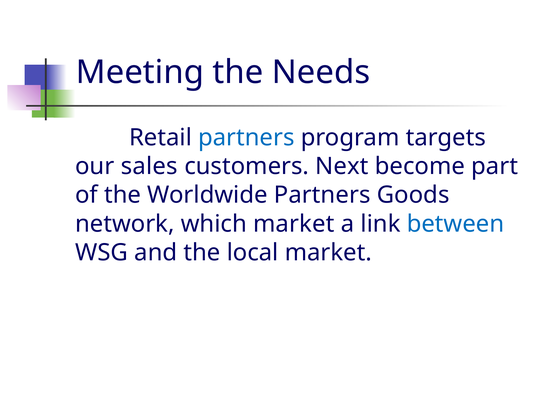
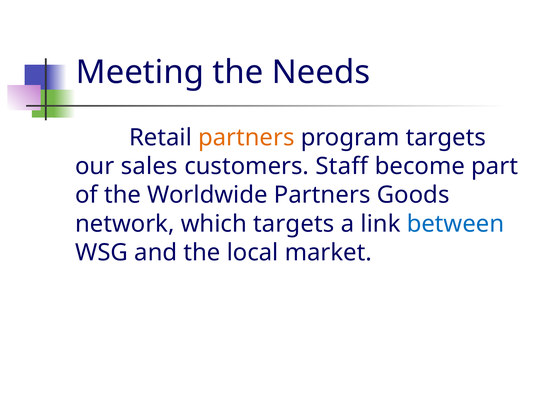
partners at (246, 138) colour: blue -> orange
Next: Next -> Staff
which market: market -> targets
